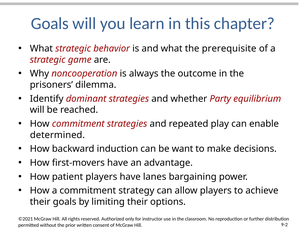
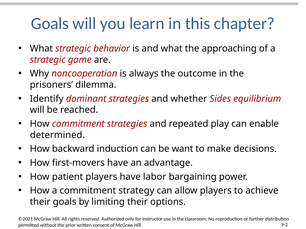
prerequisite: prerequisite -> approaching
Party: Party -> Sides
lanes: lanes -> labor
